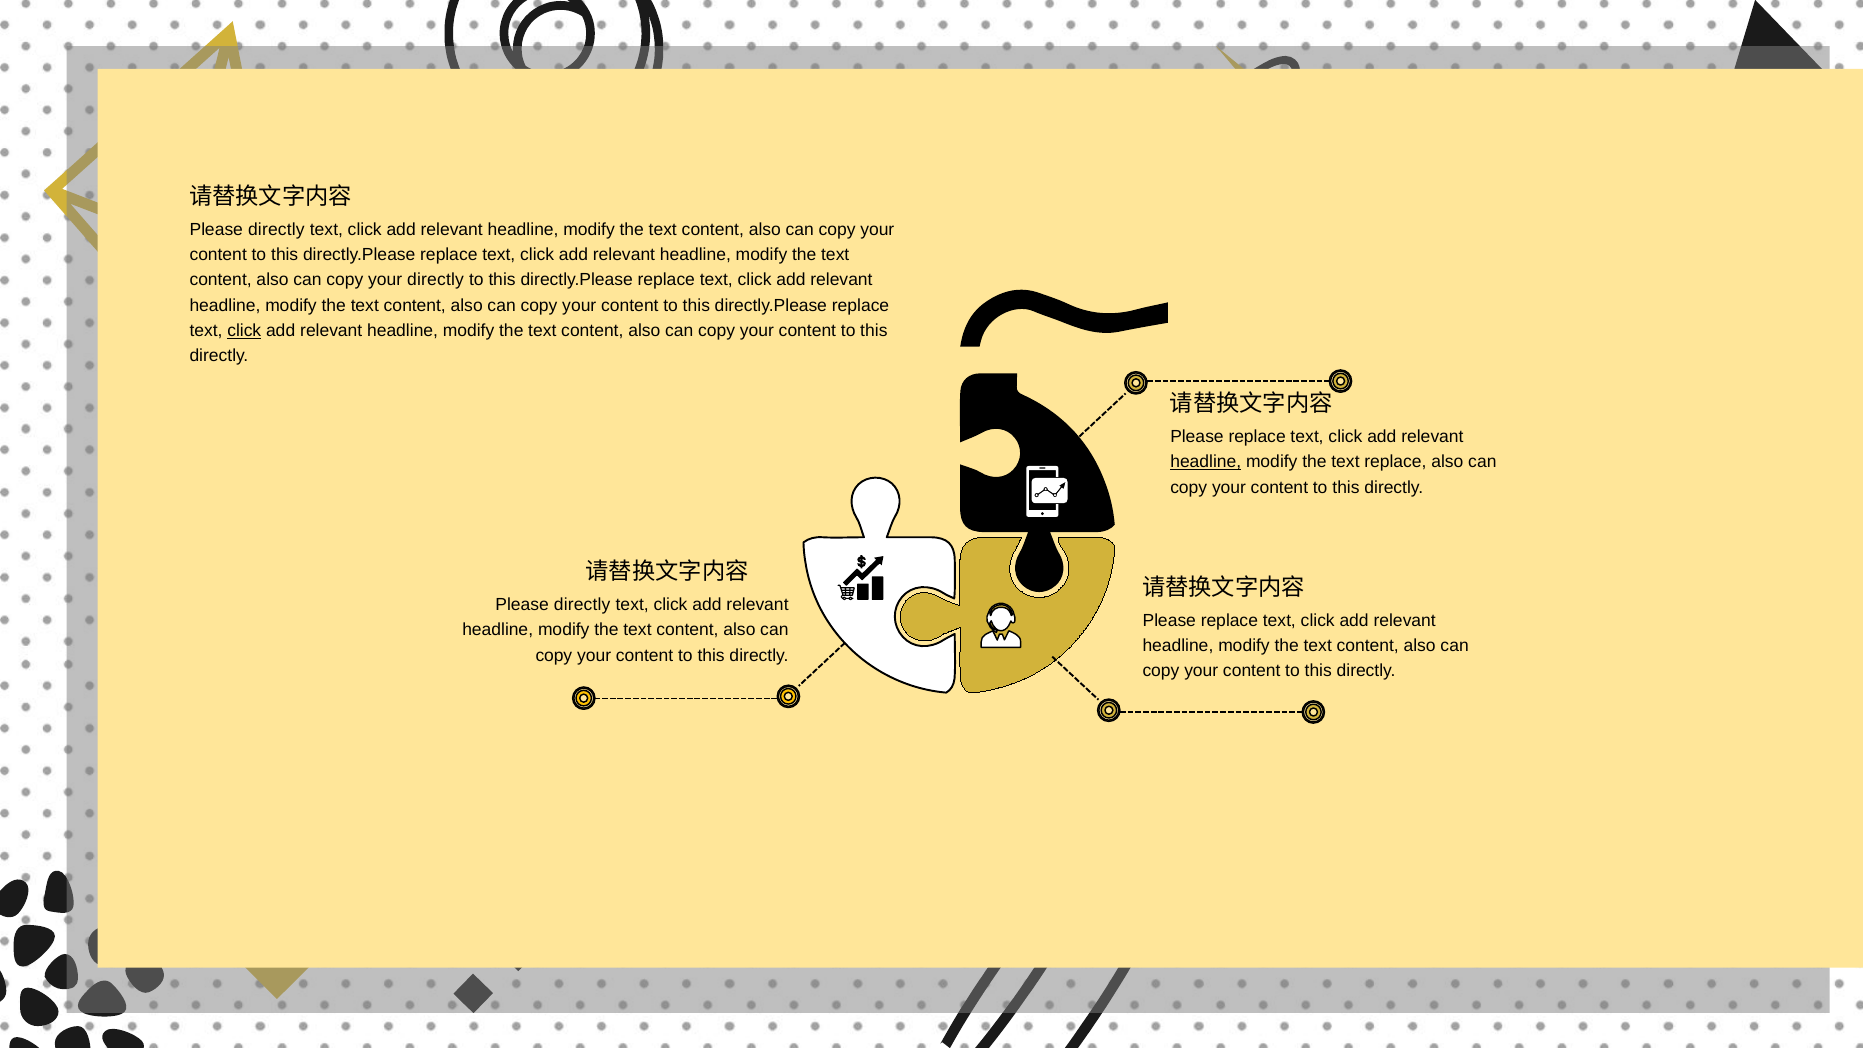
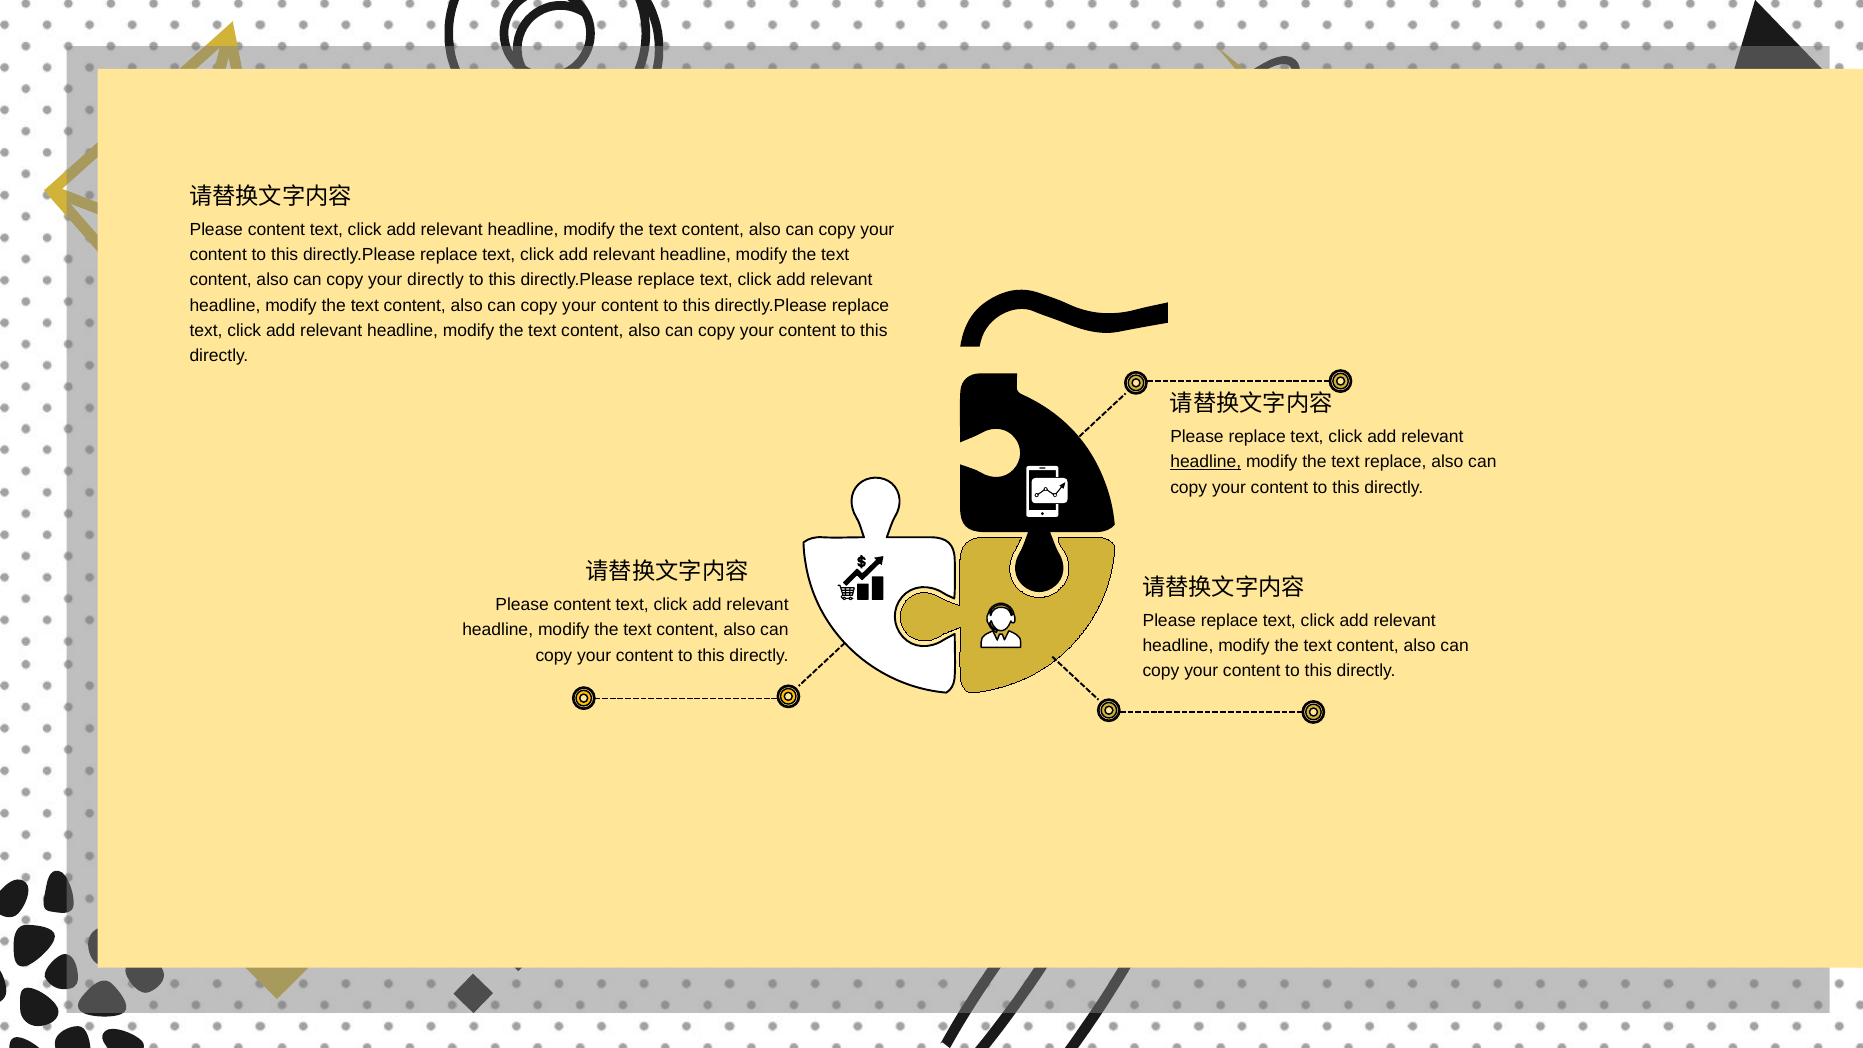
directly at (276, 230): directly -> content
click at (244, 331) underline: present -> none
directly at (582, 605): directly -> content
